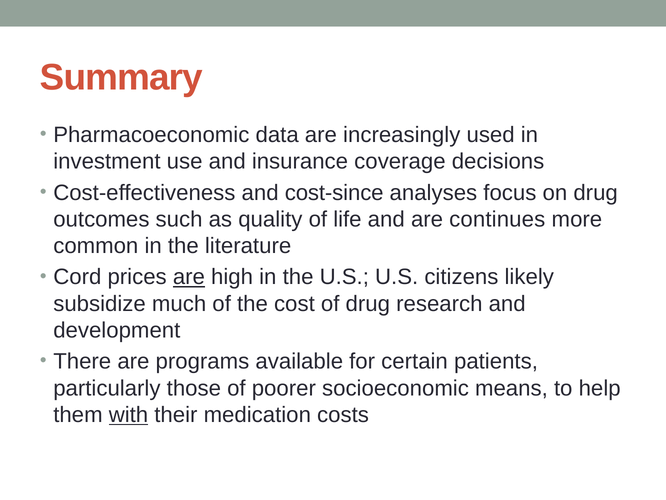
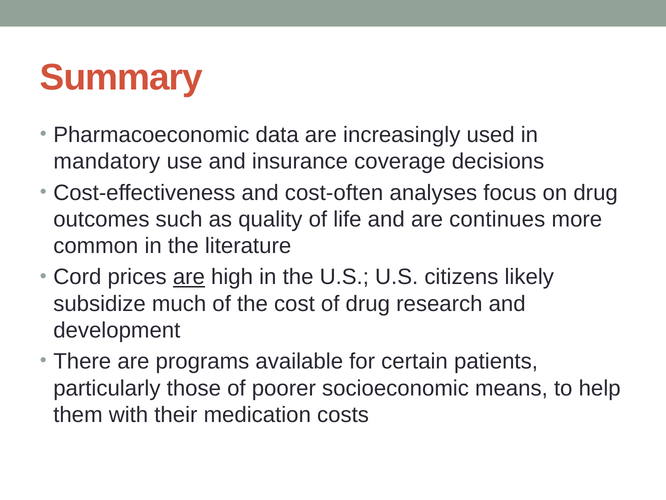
investment: investment -> mandatory
cost-since: cost-since -> cost-often
with underline: present -> none
